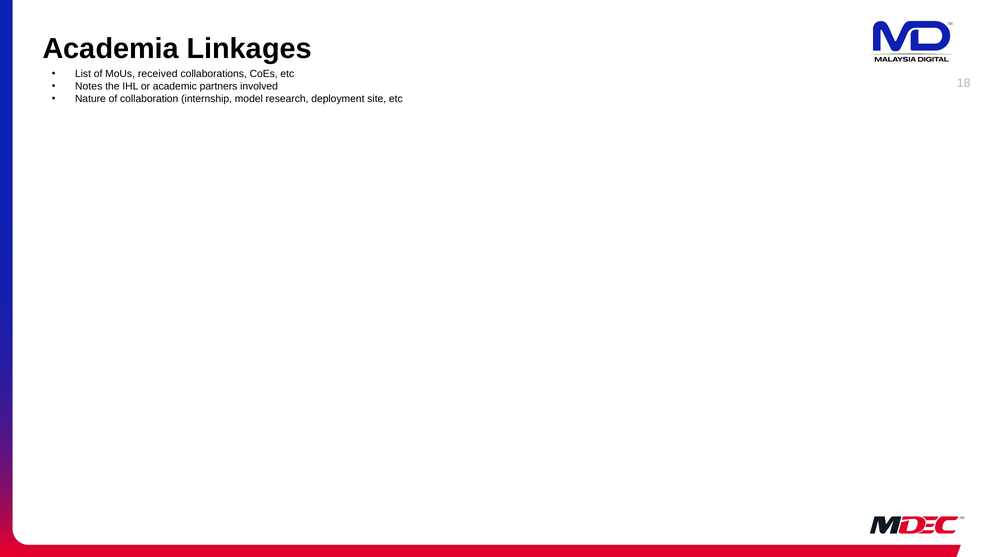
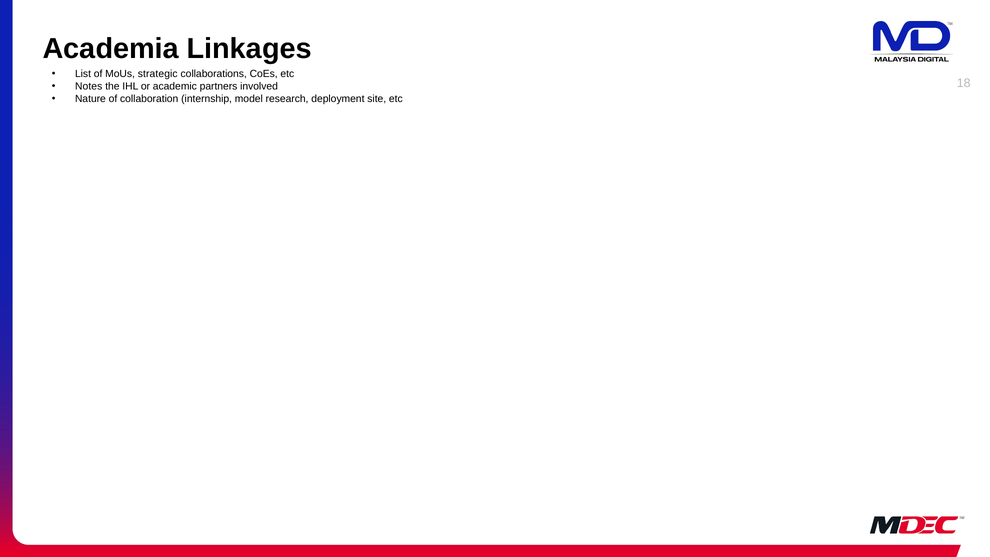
received: received -> strategic
